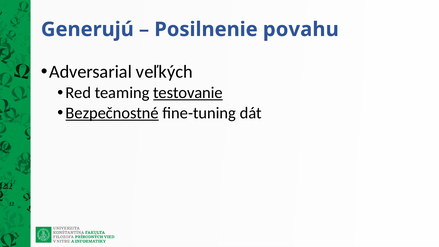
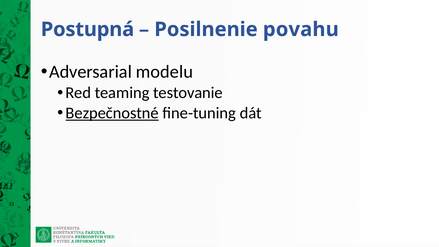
Generujú: Generujú -> Postupná
veľkých: veľkých -> modelu
testovanie underline: present -> none
